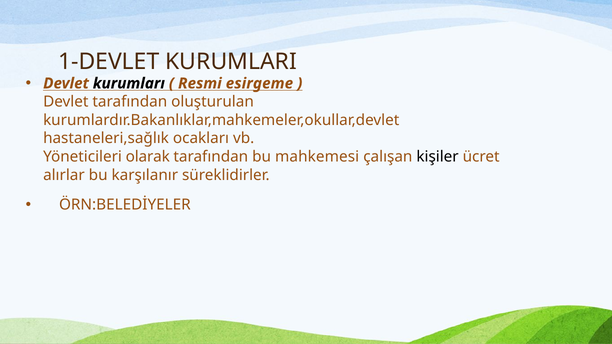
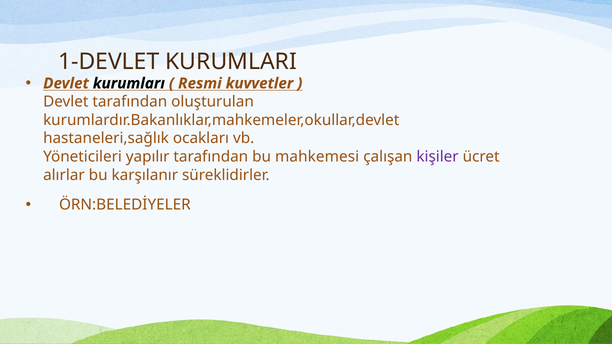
esirgeme: esirgeme -> kuvvetler
olarak: olarak -> yapılır
kişiler colour: black -> purple
